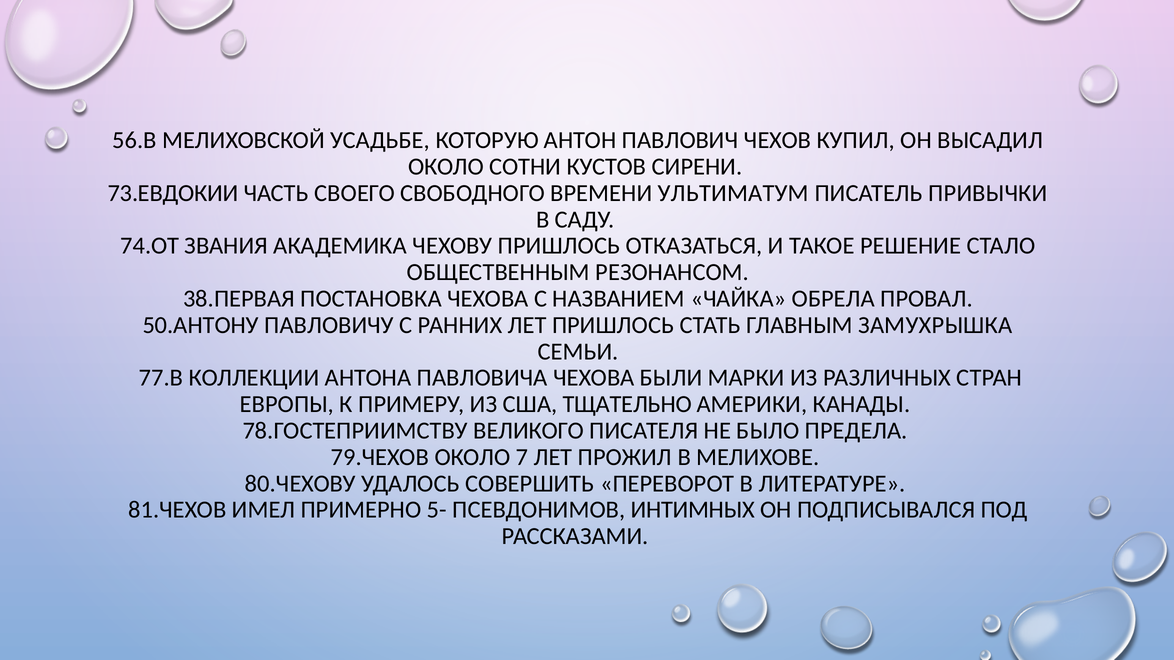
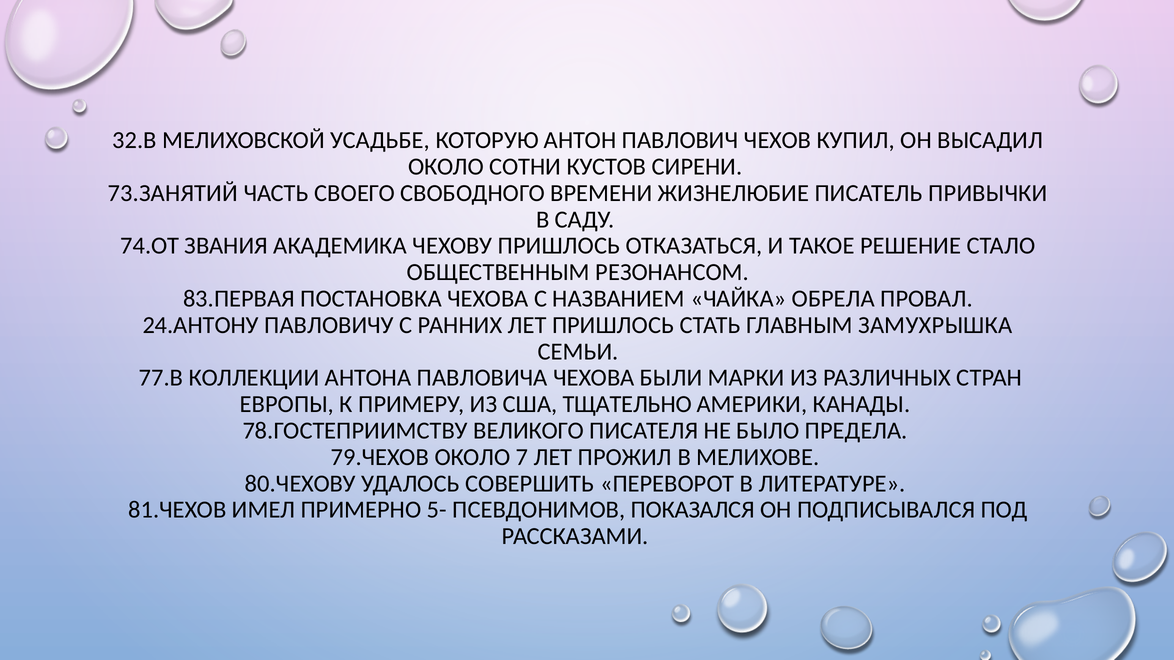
56.В: 56.В -> 32.В
73.ЕВДОКИИ: 73.ЕВДОКИИ -> 73.ЗАНЯТИЙ
УЛЬТИМАТУМ: УЛЬТИМАТУМ -> ЖИЗНЕЛЮБИЕ
38.ПЕРВАЯ: 38.ПЕРВАЯ -> 83.ПЕРВАЯ
50.АНТОНУ: 50.АНТОНУ -> 24.АНТОНУ
ИНТИМНЫХ: ИНТИМНЫХ -> ПОКАЗАЛСЯ
